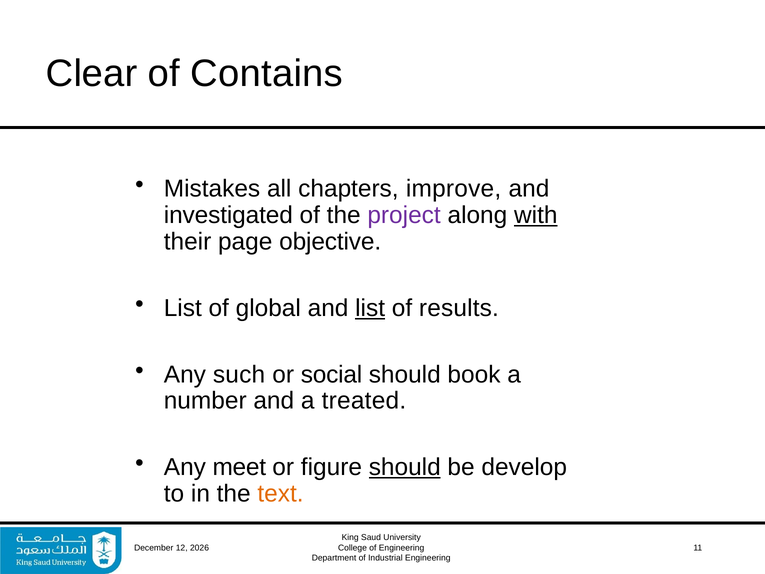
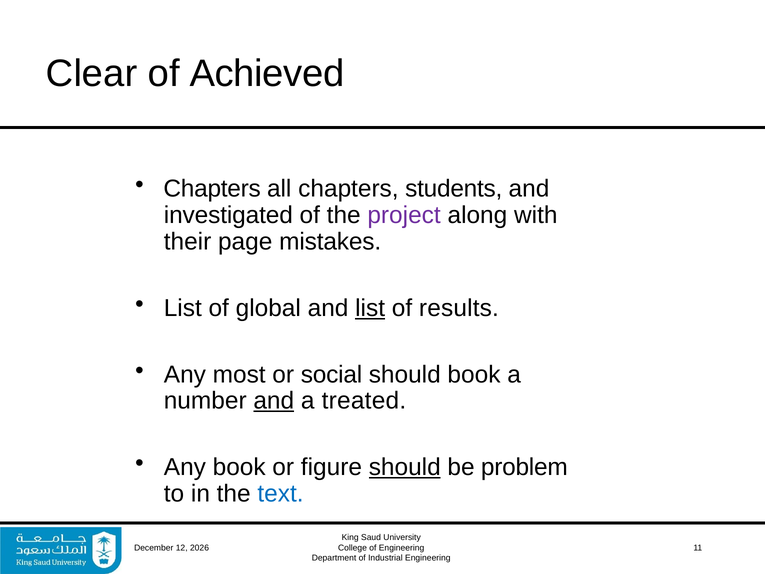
Contains: Contains -> Achieved
Mistakes at (212, 189): Mistakes -> Chapters
improve: improve -> students
with underline: present -> none
objective: objective -> mistakes
such: such -> most
and at (274, 401) underline: none -> present
Any meet: meet -> book
develop: develop -> problem
text colour: orange -> blue
